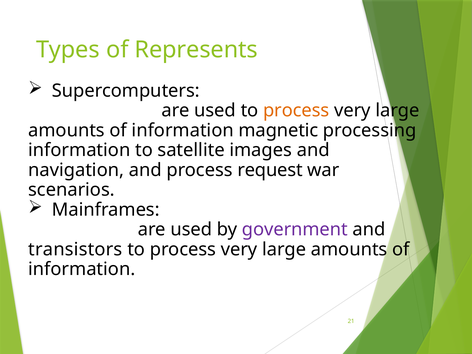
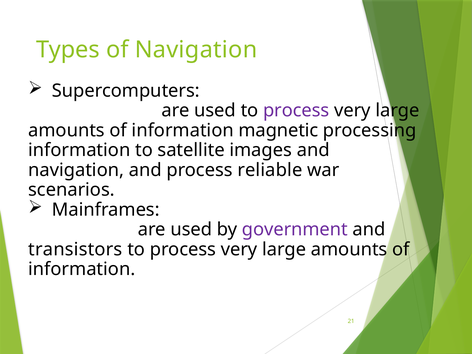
of Represents: Represents -> Navigation
process at (296, 111) colour: orange -> purple
request: request -> reliable
